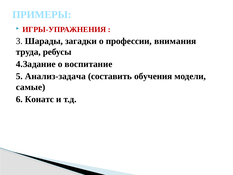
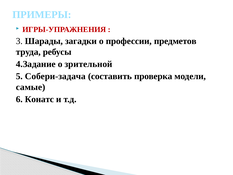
внимания: внимания -> предметов
воспитание: воспитание -> зрительной
Анализ-задача: Анализ-задача -> Собери-задача
обучения: обучения -> проверка
